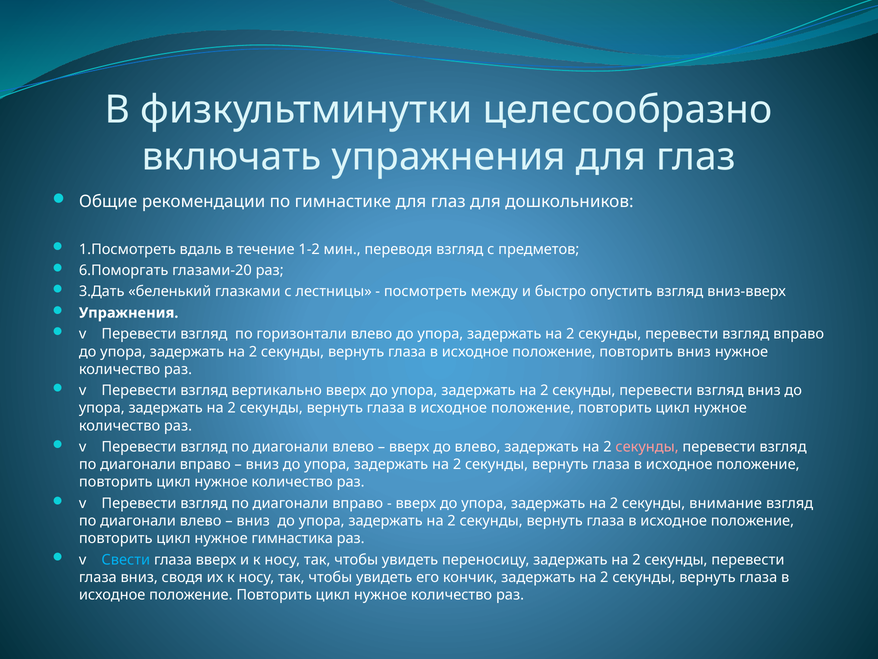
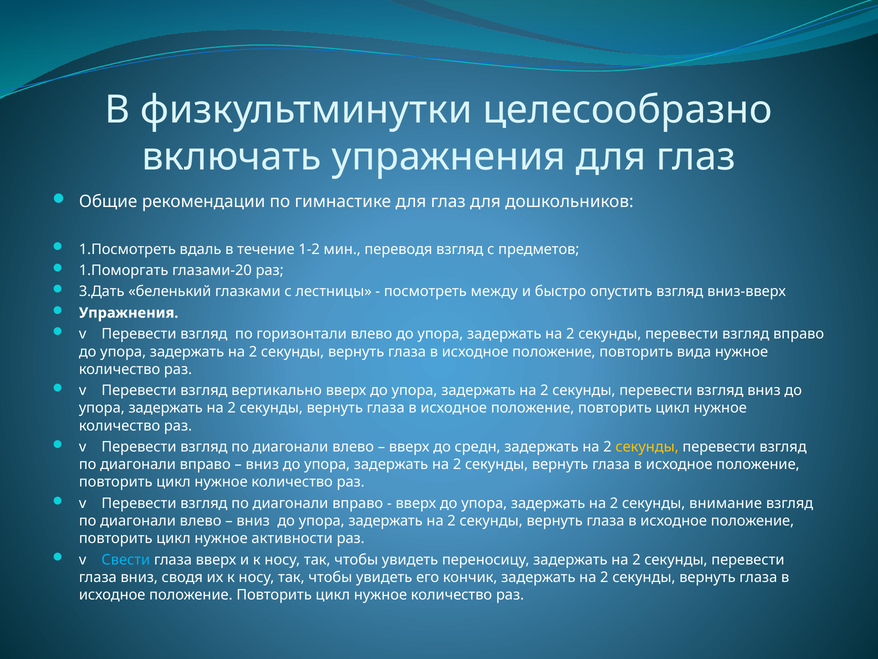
6.Поморгать: 6.Поморгать -> 1.Поморгать
повторить вниз: вниз -> вида
до влево: влево -> средн
секунды at (647, 447) colour: pink -> yellow
гимнастика: гимнастика -> активности
